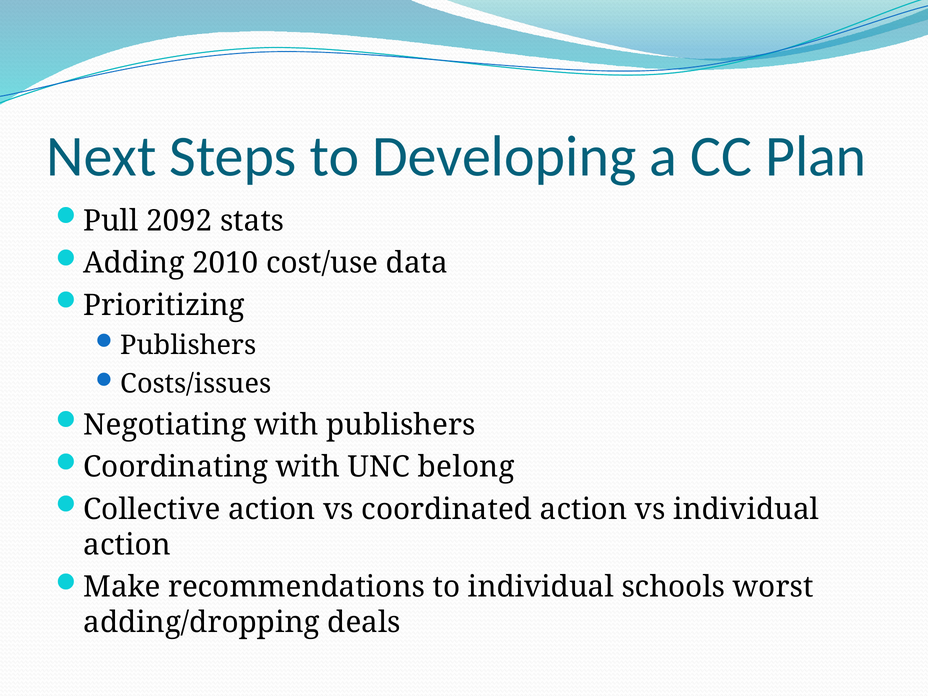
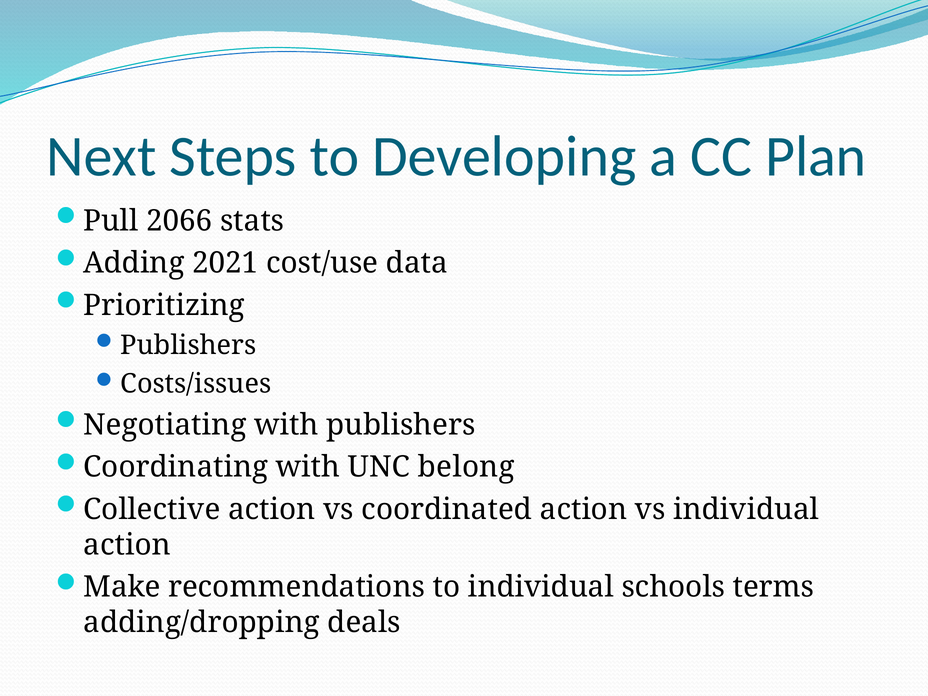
2092: 2092 -> 2066
2010: 2010 -> 2021
worst: worst -> terms
